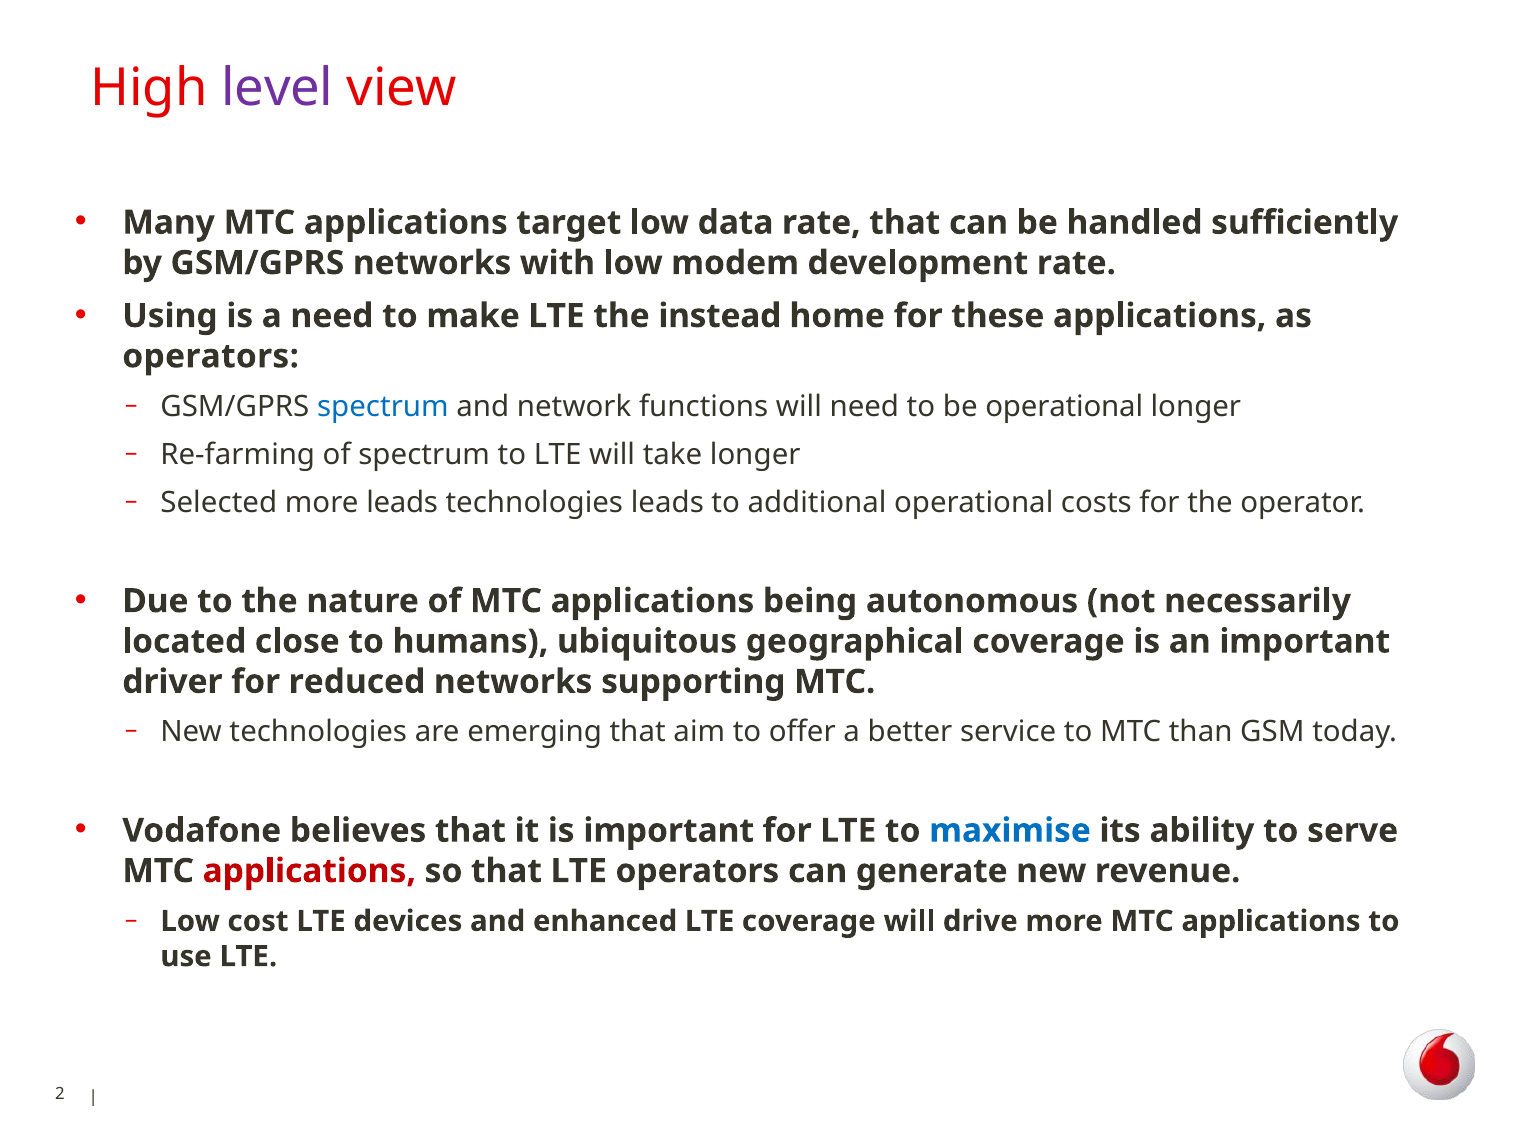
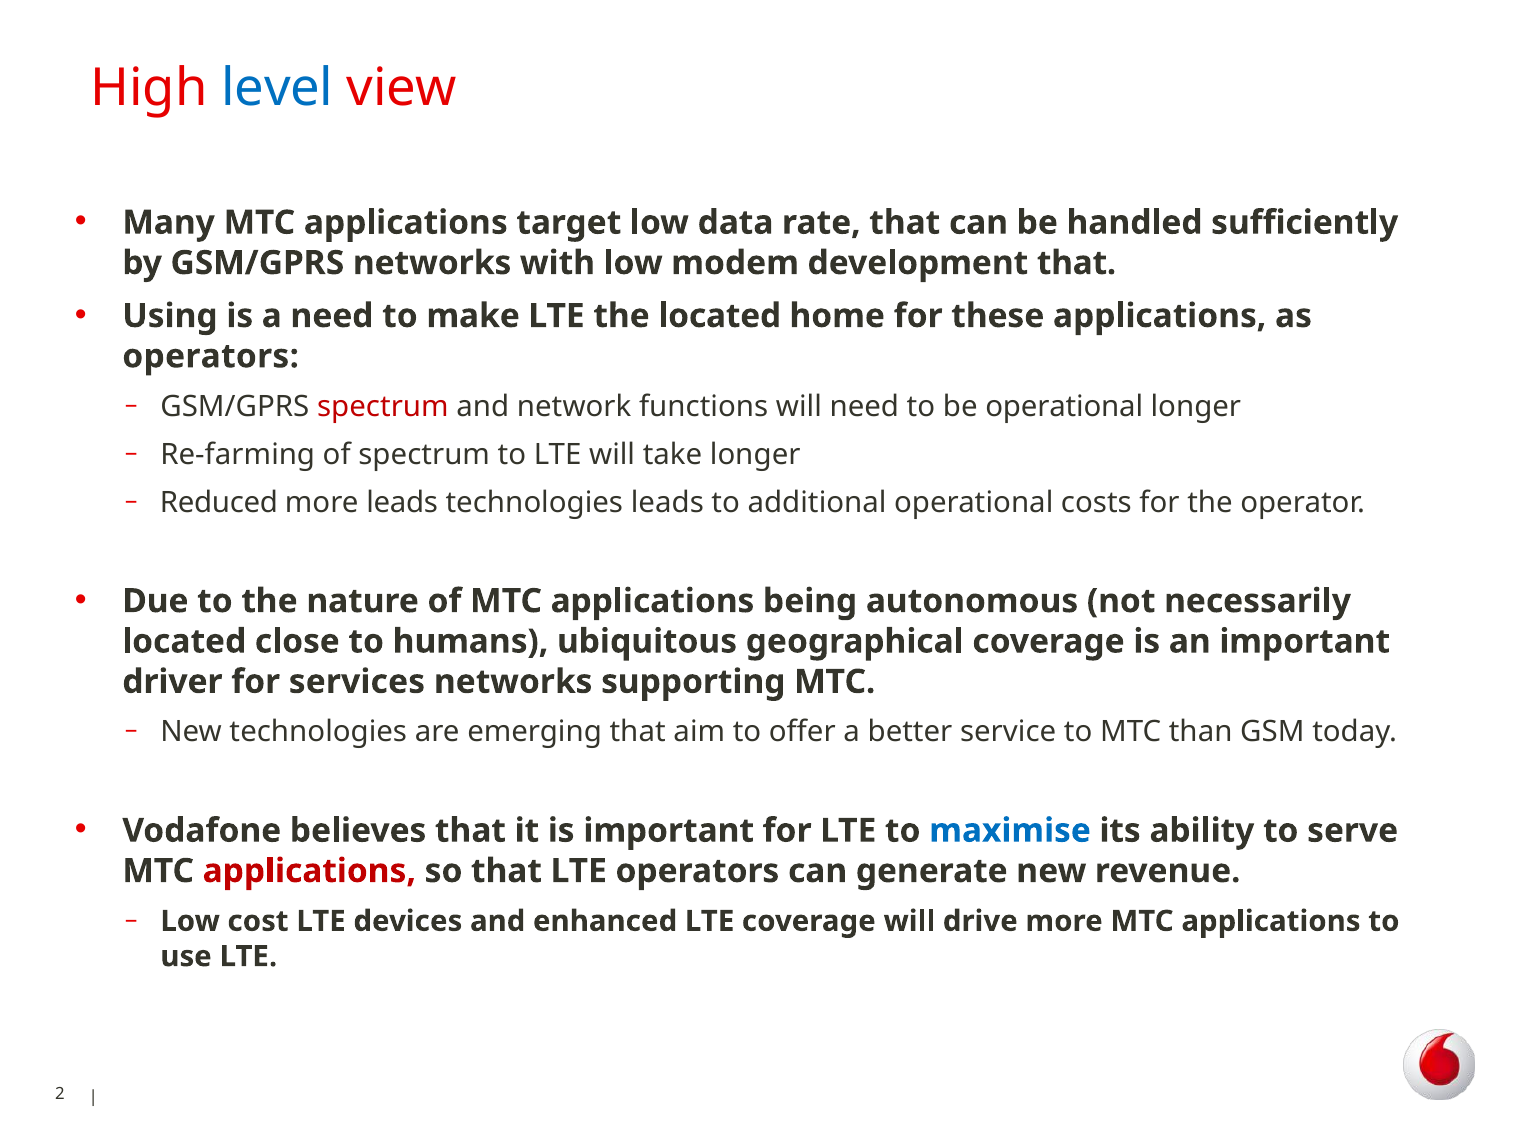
level colour: purple -> blue
development rate: rate -> that
the instead: instead -> located
spectrum at (383, 406) colour: blue -> red
Selected: Selected -> Reduced
reduced: reduced -> services
